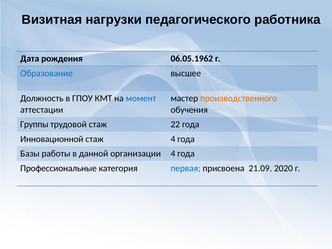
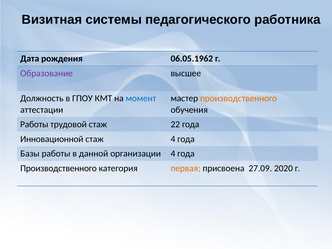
нагрузки: нагрузки -> системы
Образование colour: blue -> purple
Группы at (34, 124): Группы -> Работы
Профессиональные at (59, 168): Профессиональные -> Производственного
первая colour: blue -> orange
21.09: 21.09 -> 27.09
